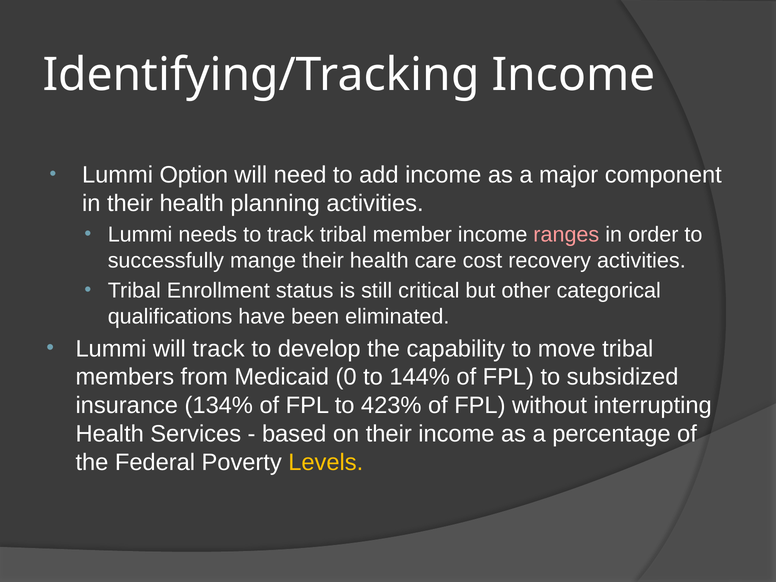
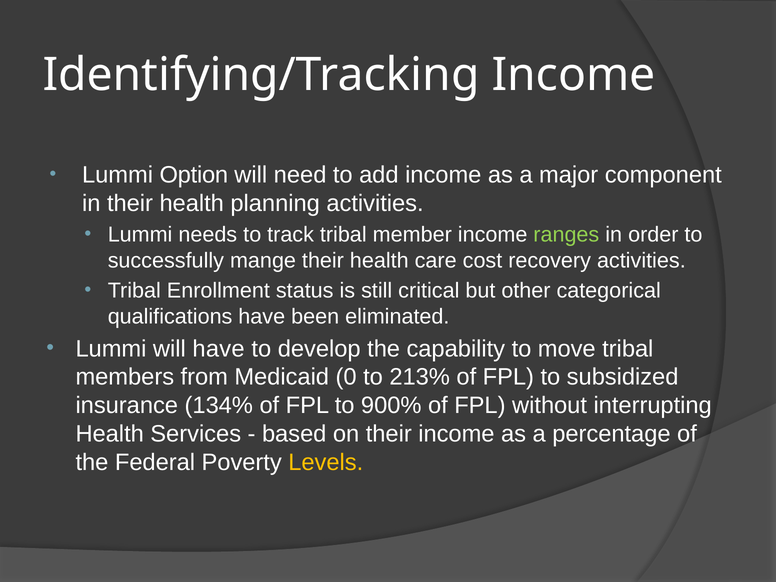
ranges colour: pink -> light green
will track: track -> have
144%: 144% -> 213%
423%: 423% -> 900%
